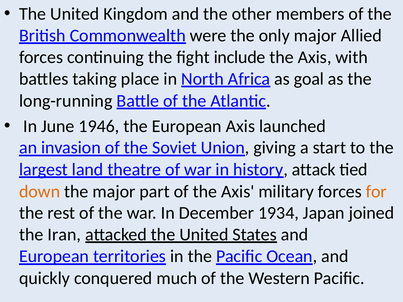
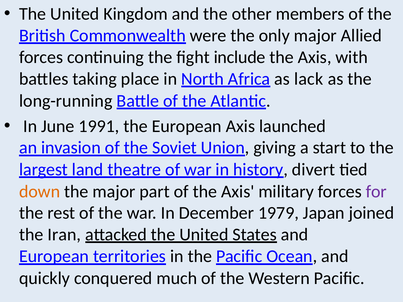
goal: goal -> lack
1946: 1946 -> 1991
attack: attack -> divert
for colour: orange -> purple
1934: 1934 -> 1979
